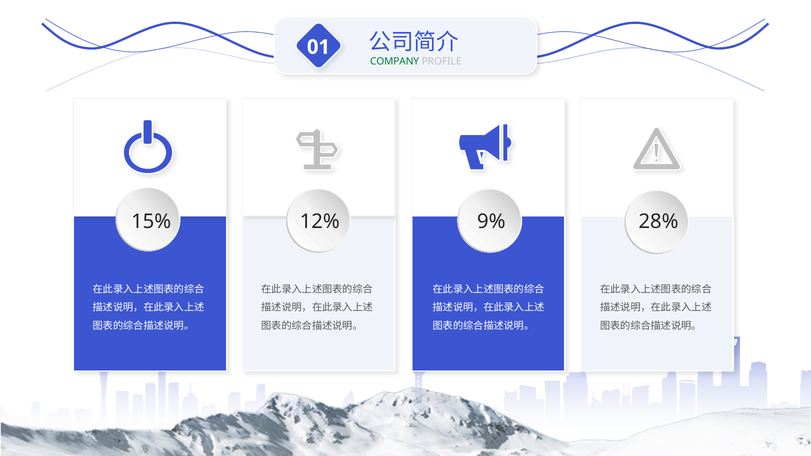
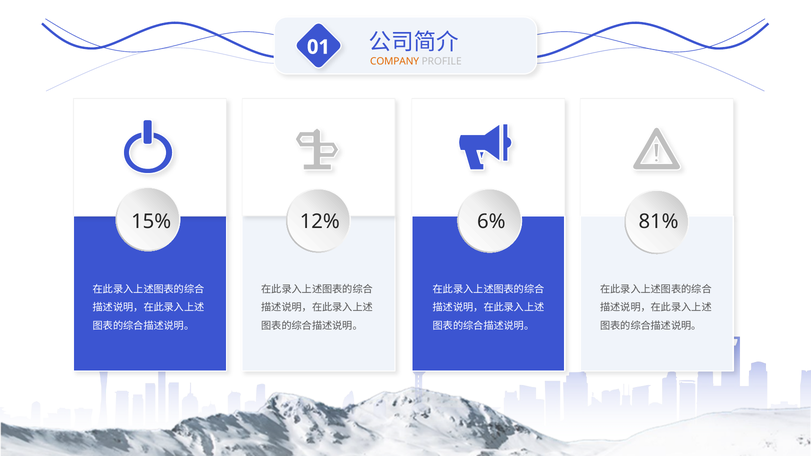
COMPANY colour: green -> orange
9%: 9% -> 6%
28%: 28% -> 81%
